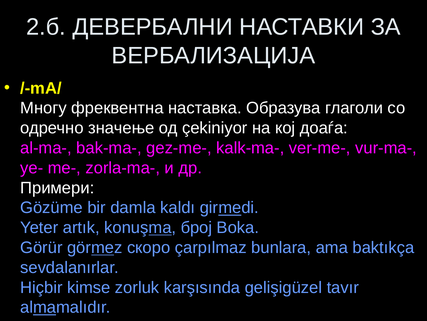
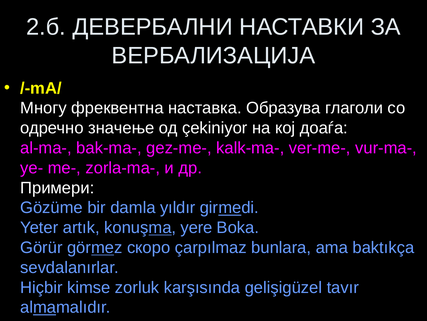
kaldı: kaldı -> yıldır
број: број -> yere
